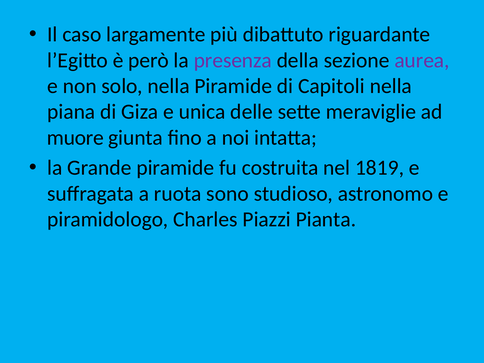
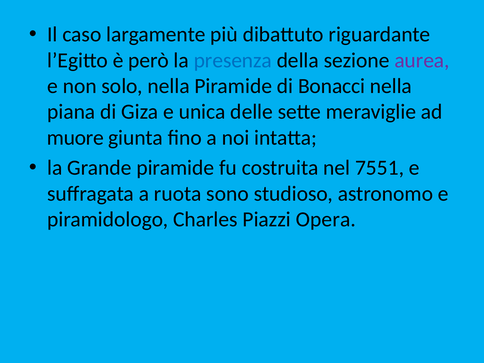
presenza colour: purple -> blue
Capitoli: Capitoli -> Bonacci
1819: 1819 -> 7551
Pianta: Pianta -> Opera
